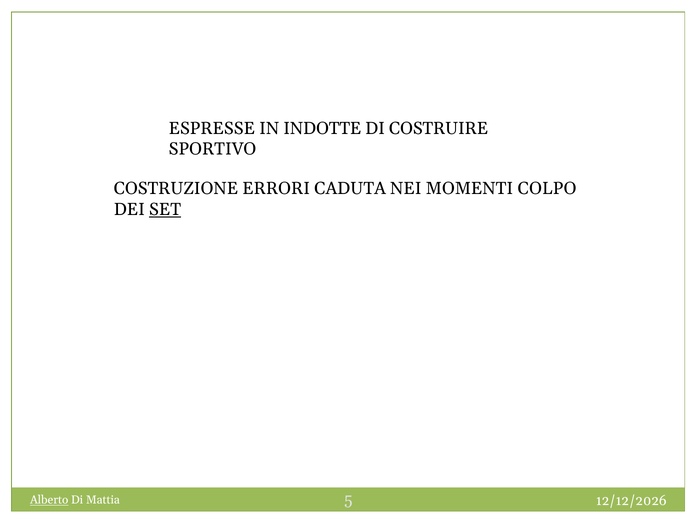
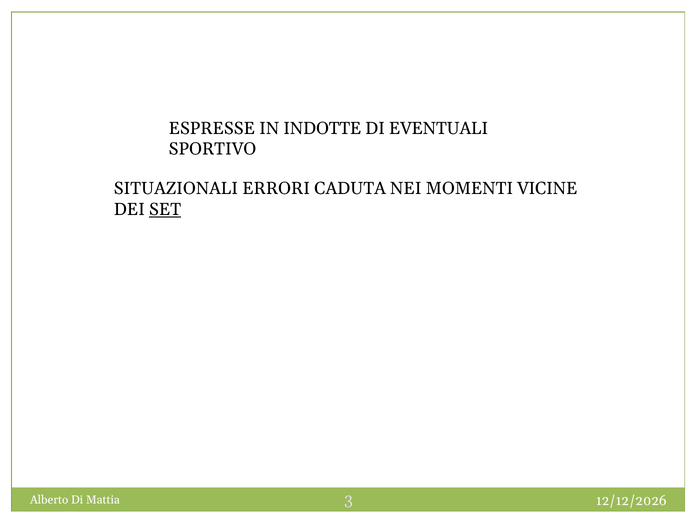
COSTRUIRE: COSTRUIRE -> EVENTUALI
COSTRUZIONE: COSTRUZIONE -> SITUAZIONALI
COLPO: COLPO -> VICINE
Alberto underline: present -> none
5: 5 -> 3
